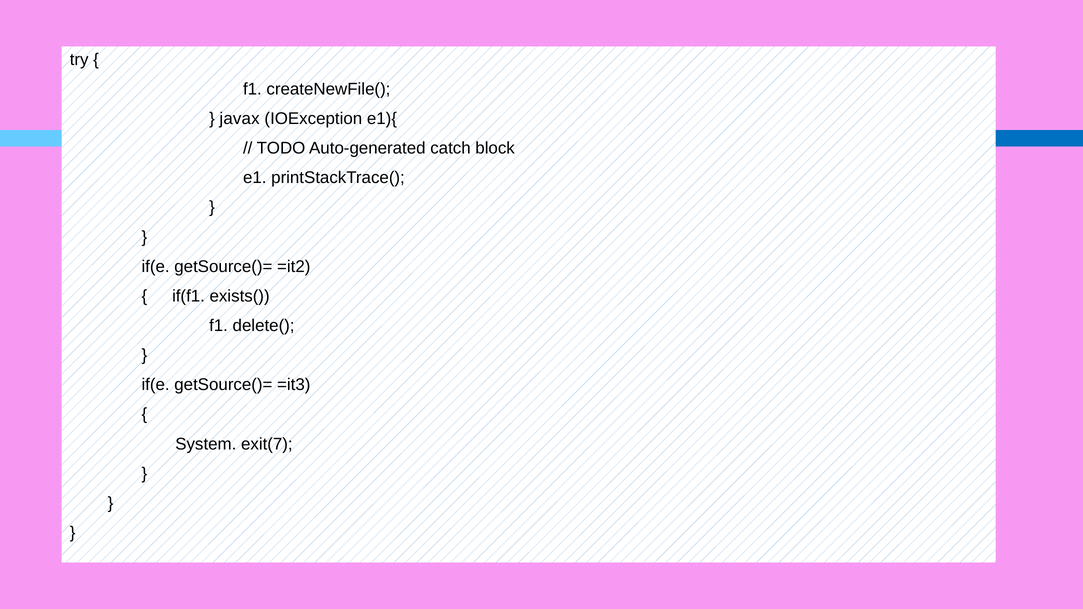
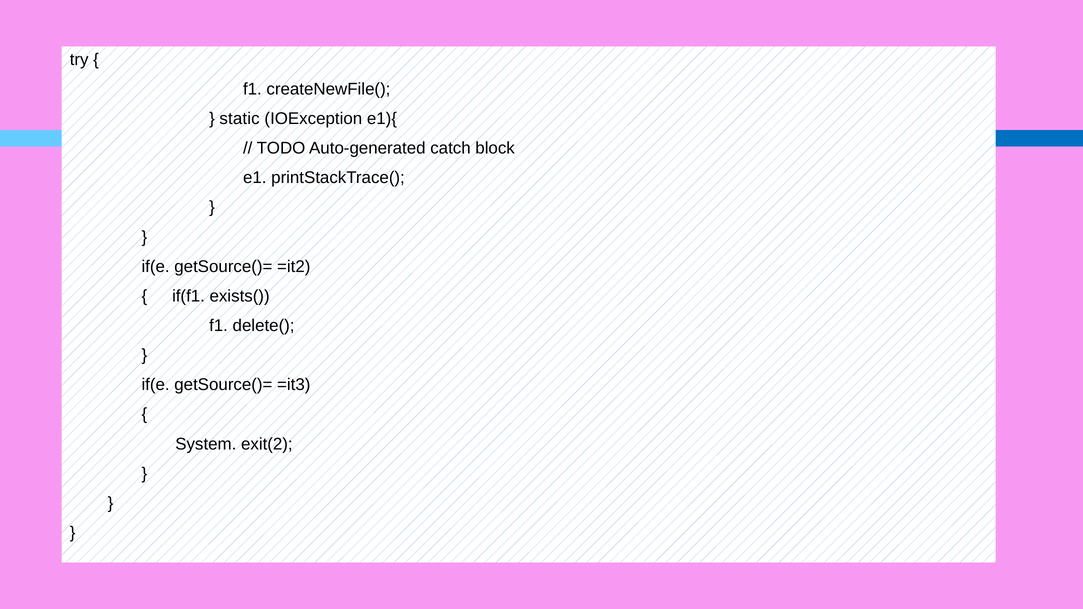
javax: javax -> static
exit(7: exit(7 -> exit(2
